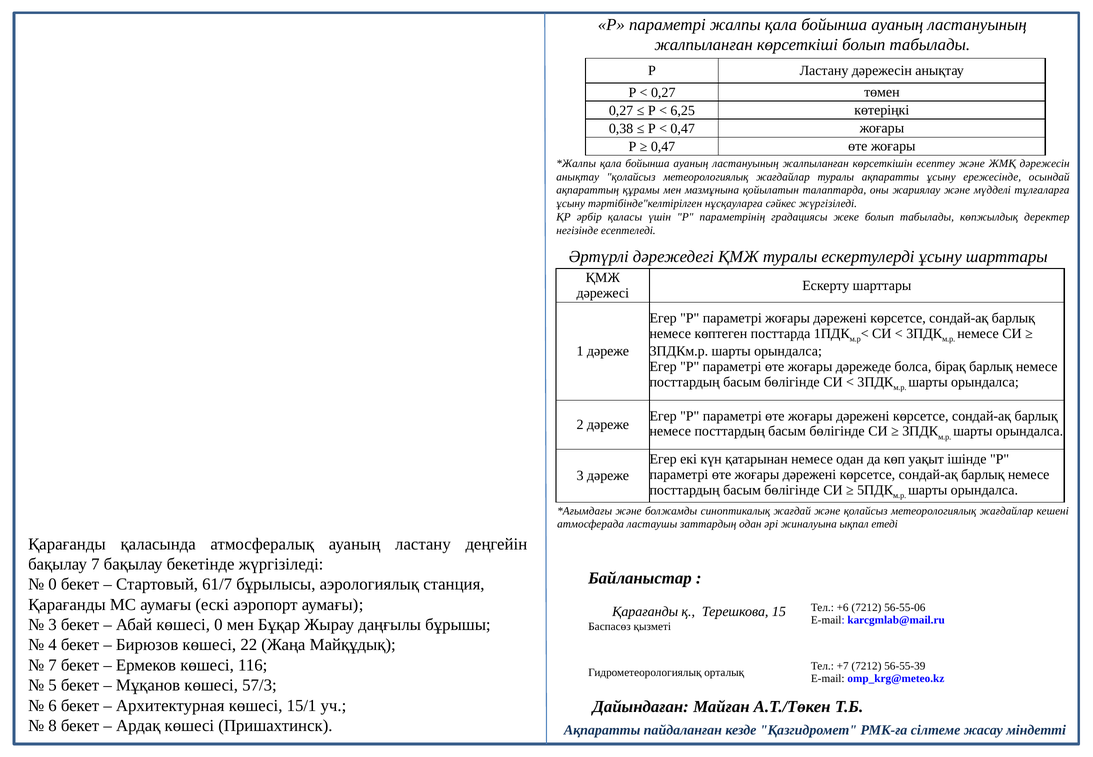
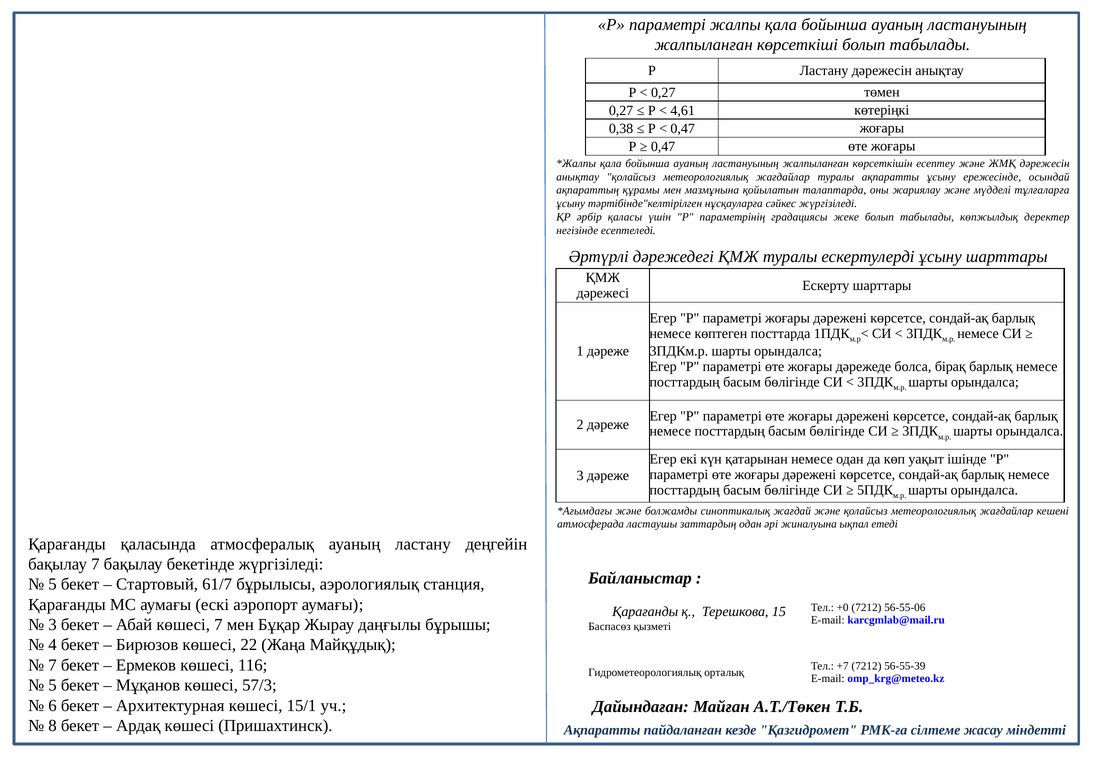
6,25: 6,25 -> 4,61
0 at (53, 584): 0 -> 5
+6: +6 -> +0
көшесі 0: 0 -> 7
